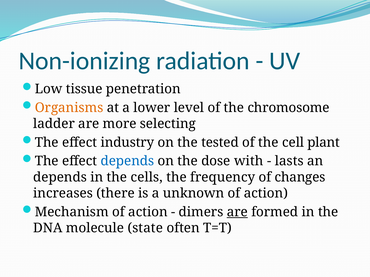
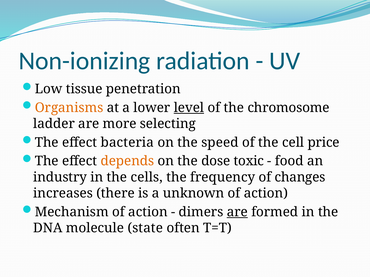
level underline: none -> present
industry: industry -> bacteria
tested: tested -> speed
plant: plant -> price
depends at (127, 161) colour: blue -> orange
with: with -> toxic
lasts: lasts -> food
depends at (60, 177): depends -> industry
